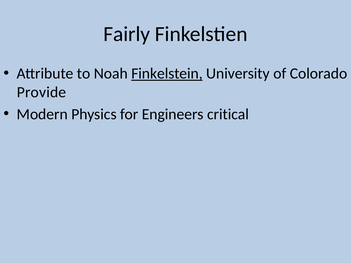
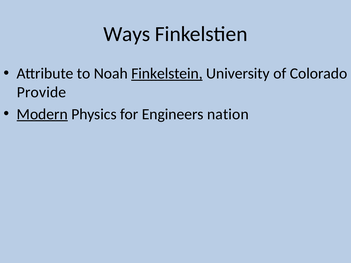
Fairly: Fairly -> Ways
Modern underline: none -> present
critical: critical -> nation
